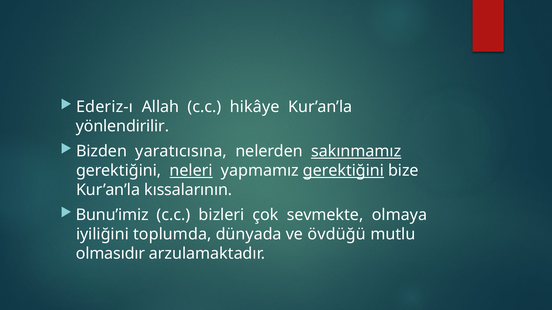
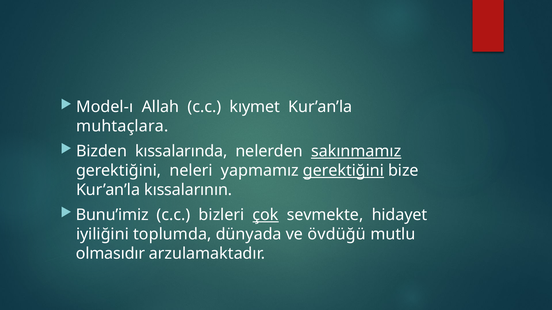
Ederiz-ı: Ederiz-ı -> Model-ı
hikâye: hikâye -> kıymet
yönlendirilir: yönlendirilir -> muhtaçlara
yaratıcısına: yaratıcısına -> kıssalarında
neleri underline: present -> none
çok underline: none -> present
olmaya: olmaya -> hidayet
